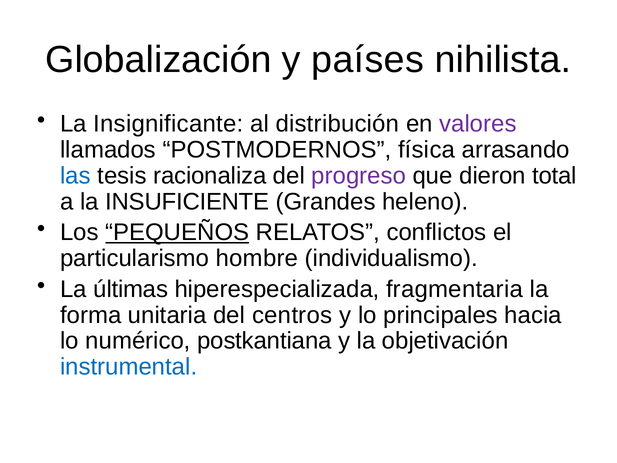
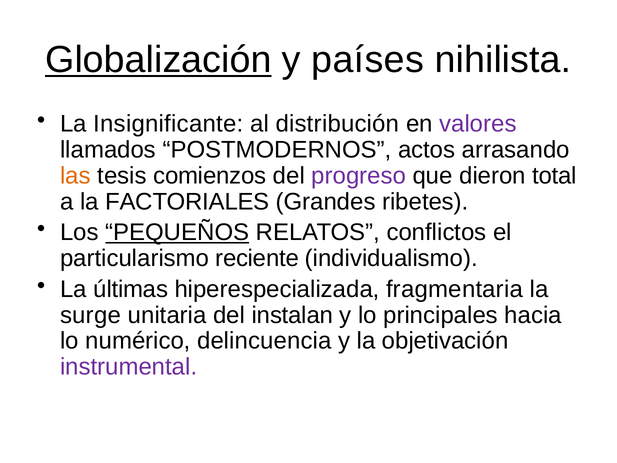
Globalización underline: none -> present
física: física -> actos
las colour: blue -> orange
racionaliza: racionaliza -> comienzos
INSUFICIENTE: INSUFICIENTE -> FACTORIALES
heleno: heleno -> ribetes
hombre: hombre -> reciente
forma: forma -> surge
centros: centros -> instalan
postkantiana: postkantiana -> delincuencia
instrumental colour: blue -> purple
